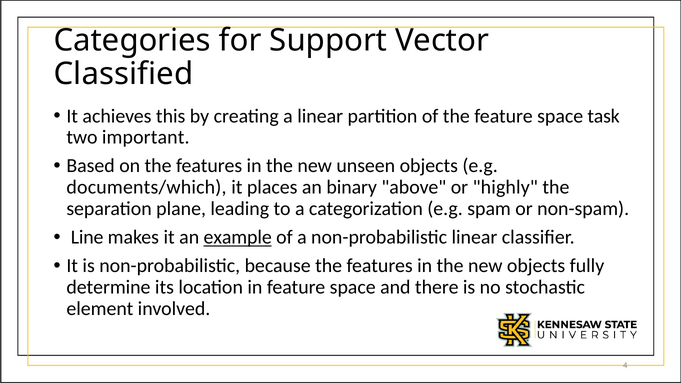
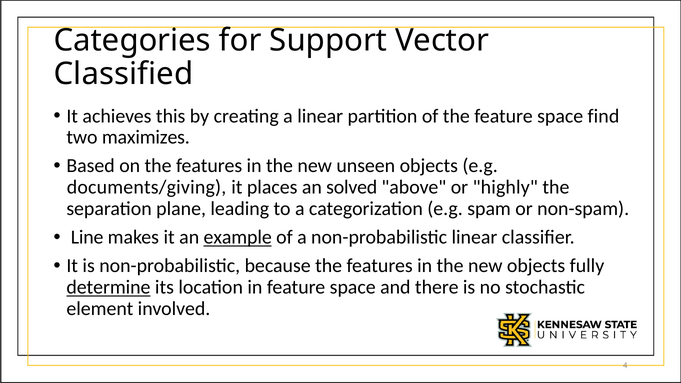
task: task -> find
important: important -> maximizes
documents/which: documents/which -> documents/giving
binary: binary -> solved
determine underline: none -> present
